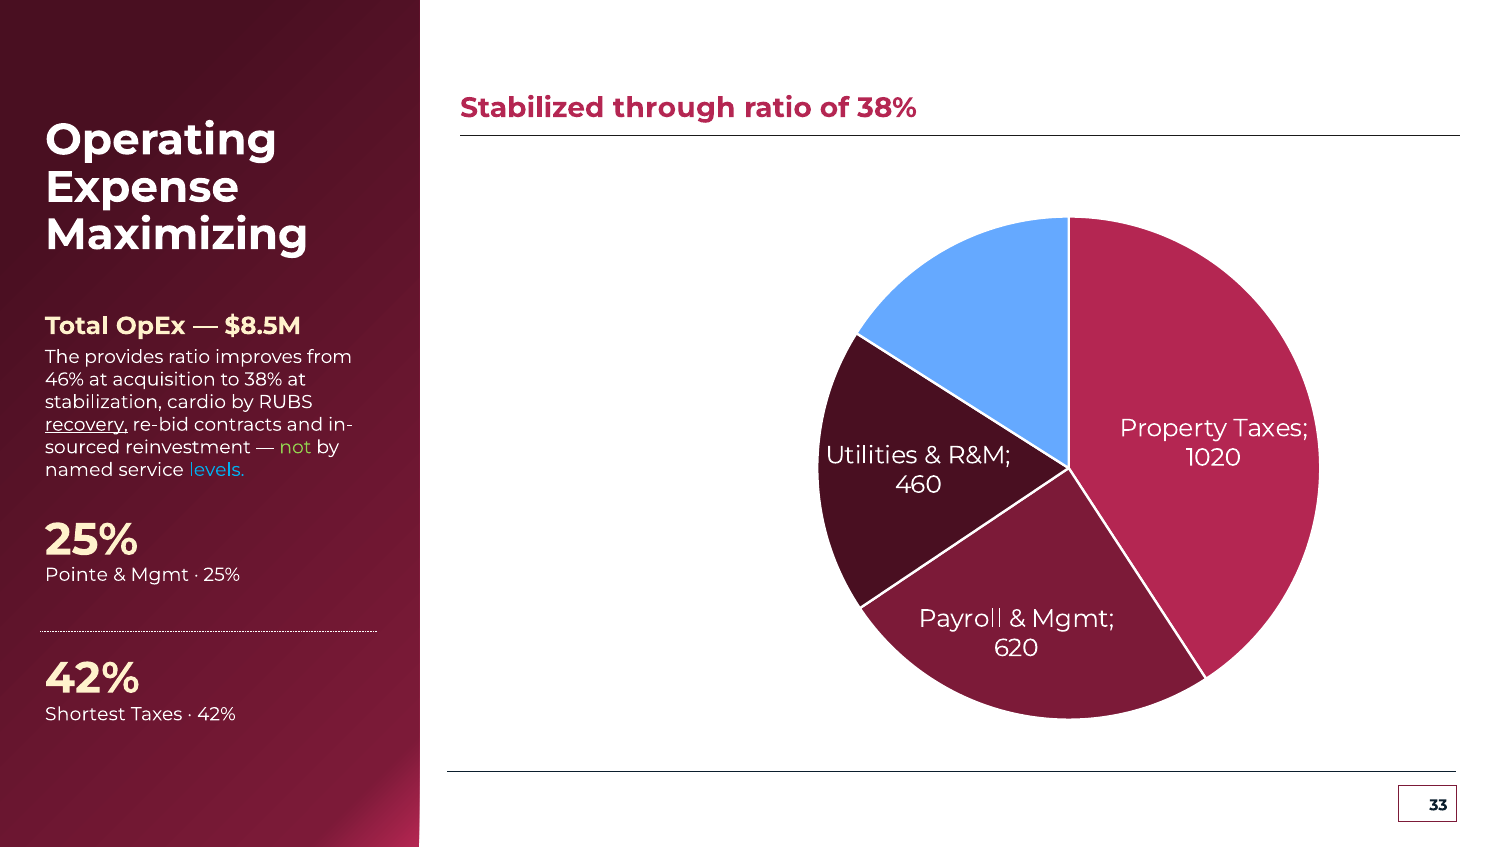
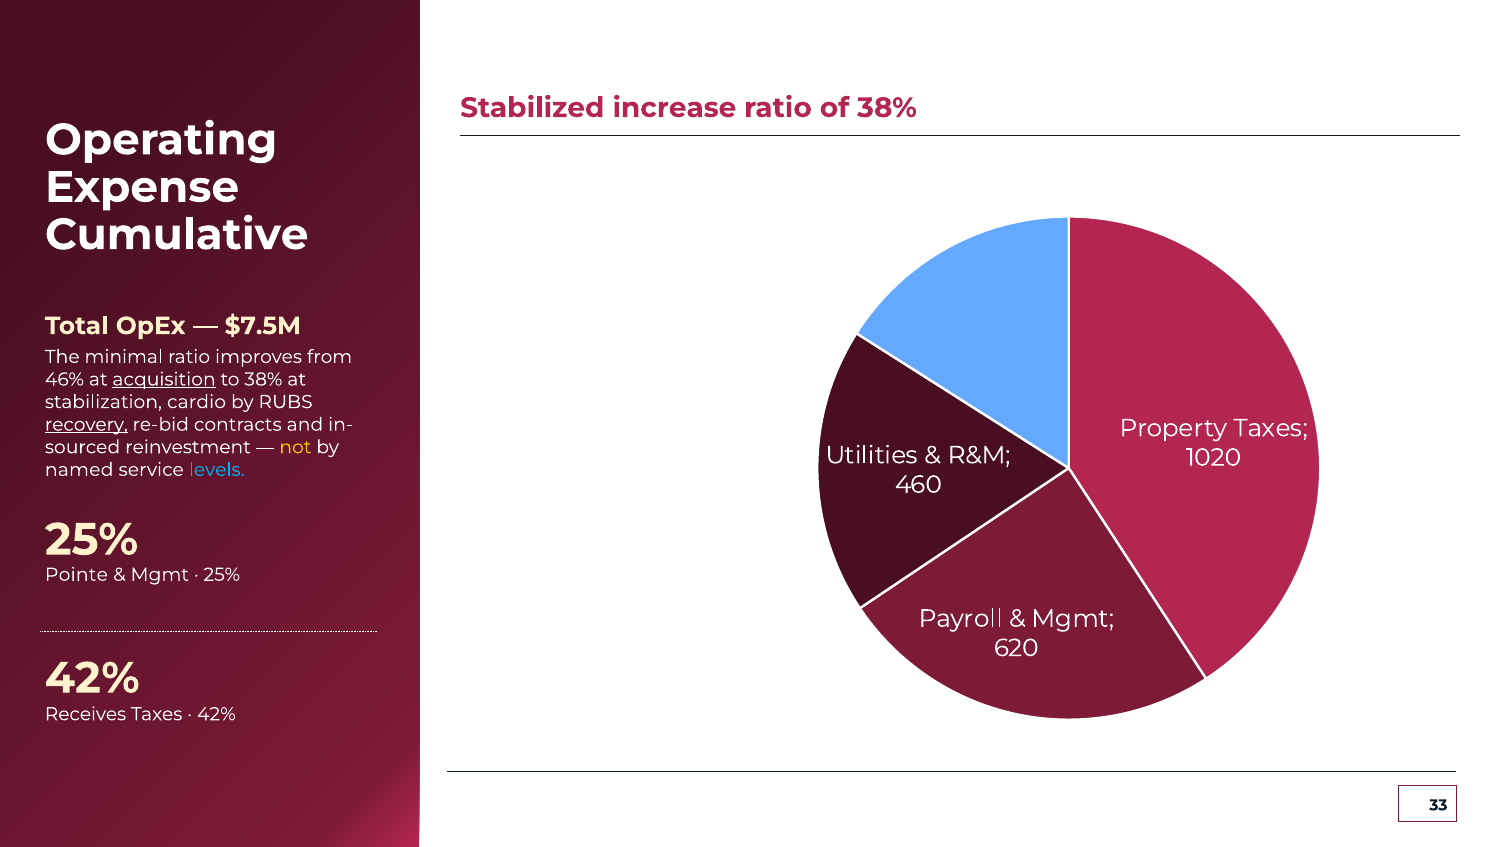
through: through -> increase
Maximizing: Maximizing -> Cumulative
$8.5M: $8.5M -> $7.5M
provides: provides -> minimal
acquisition underline: none -> present
not colour: light green -> yellow
Shortest: Shortest -> Receives
